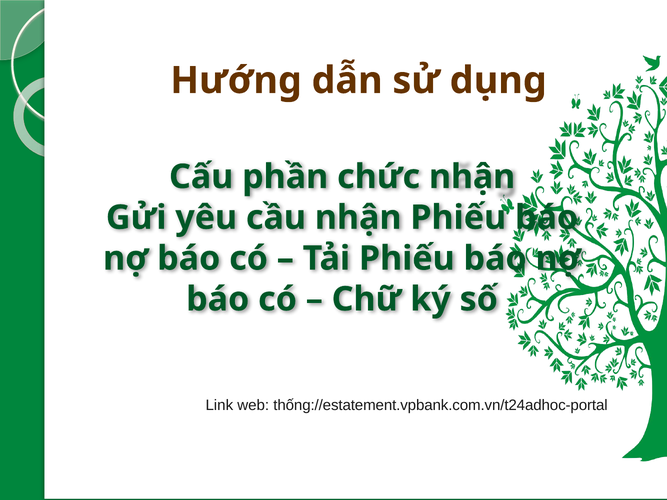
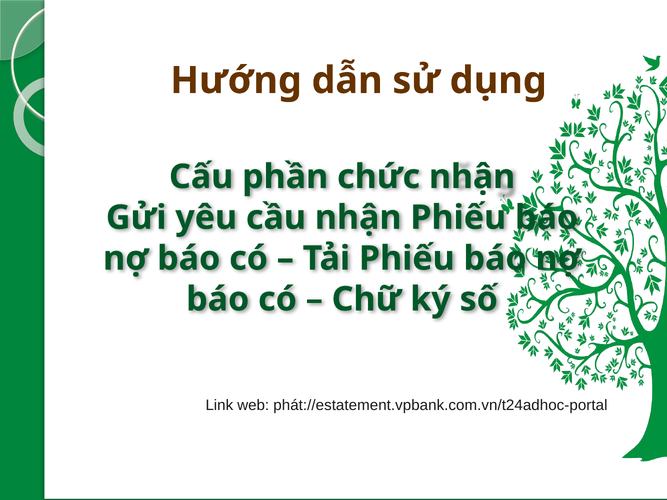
thống://estatement.vpbank.com.vn/t24adhoc-portal: thống://estatement.vpbank.com.vn/t24adhoc-portal -> phát://estatement.vpbank.com.vn/t24adhoc-portal
